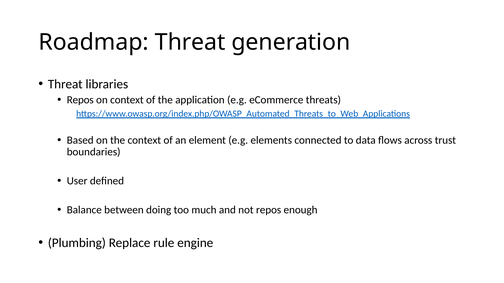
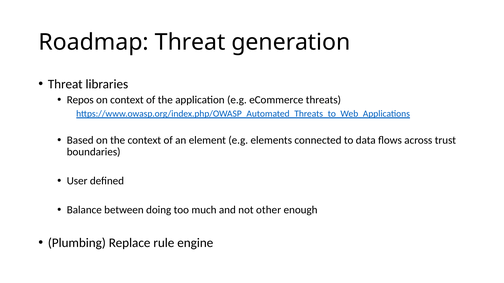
not repos: repos -> other
